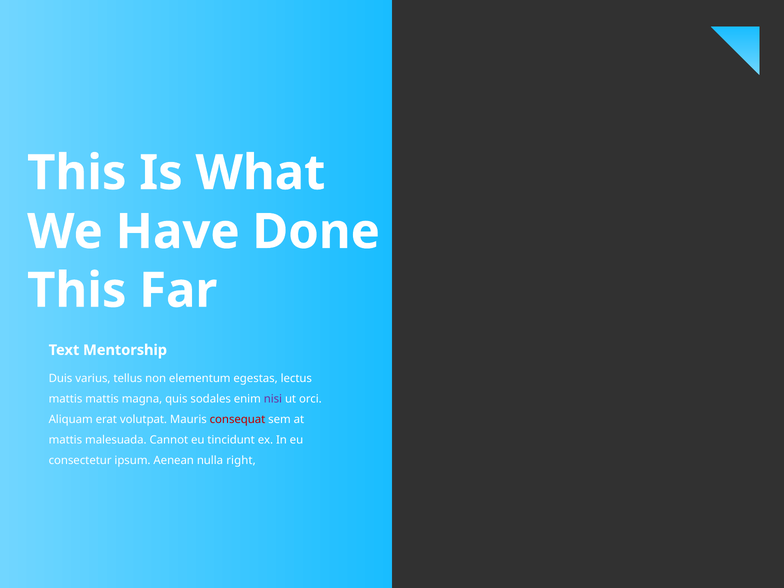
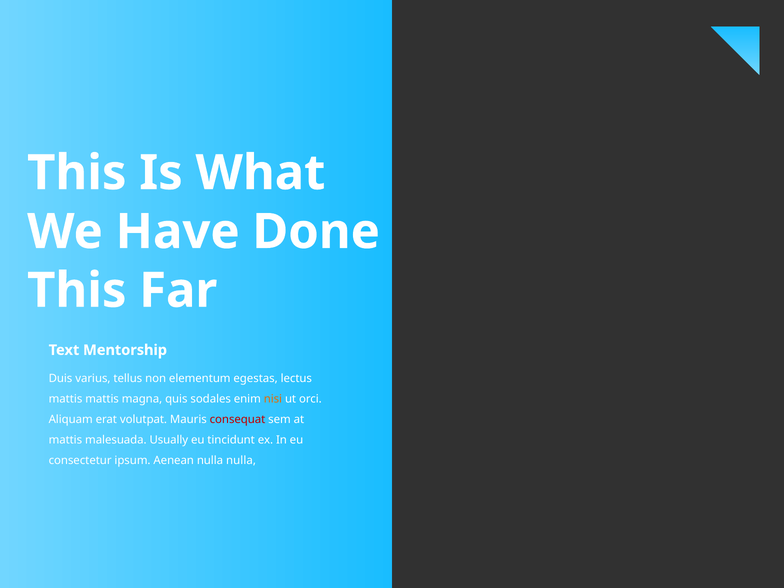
nisi colour: purple -> orange
Cannot: Cannot -> Usually
nulla right: right -> nulla
